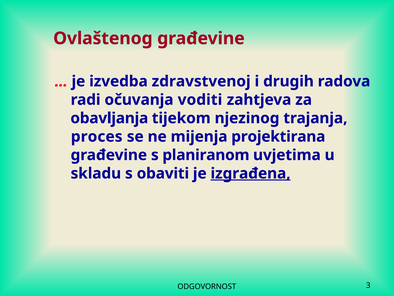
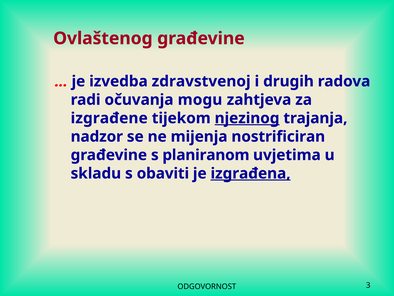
voditi: voditi -> mogu
obavljanja: obavljanja -> izgrađene
njezinog underline: none -> present
proces: proces -> nadzor
projektirana: projektirana -> nostrificiran
